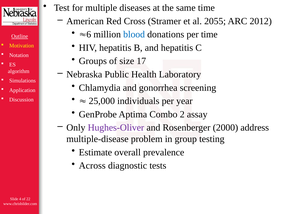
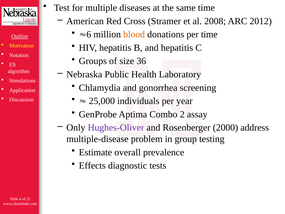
2055: 2055 -> 2008
blood colour: blue -> orange
17: 17 -> 36
Across: Across -> Effects
